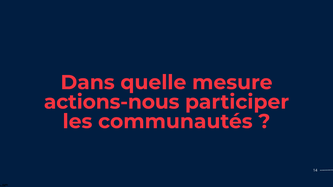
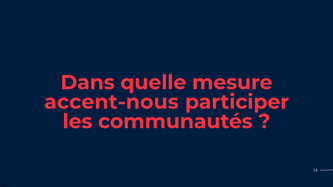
actions-nous: actions-nous -> accent-nous
